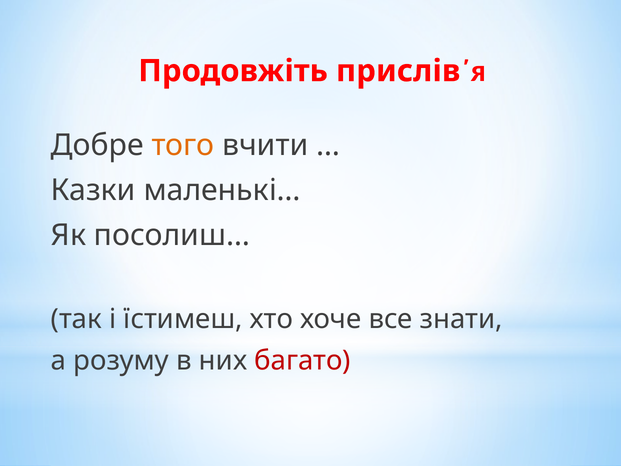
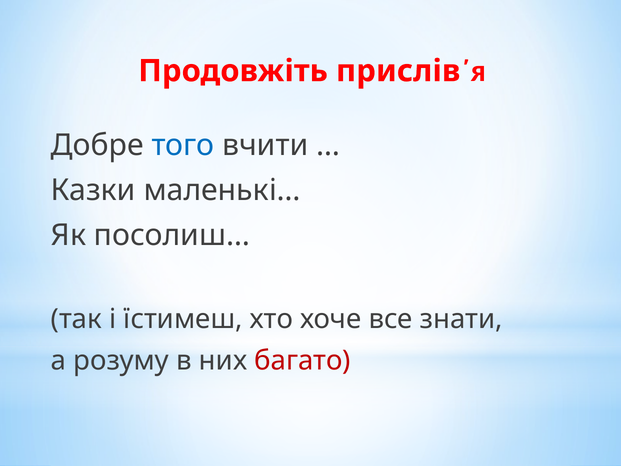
того colour: orange -> blue
